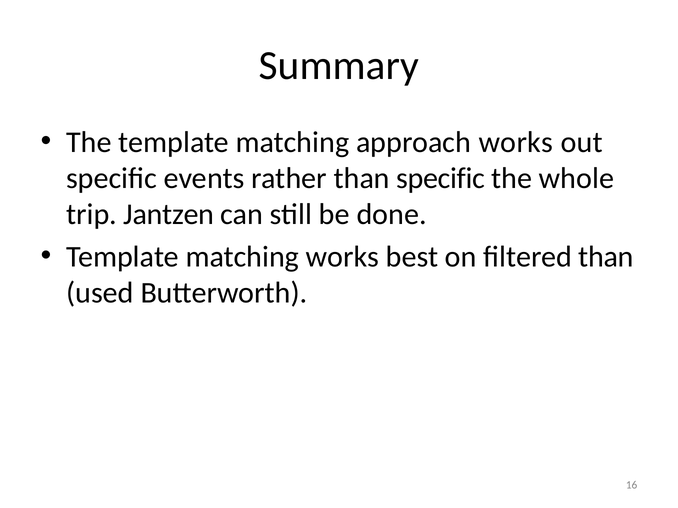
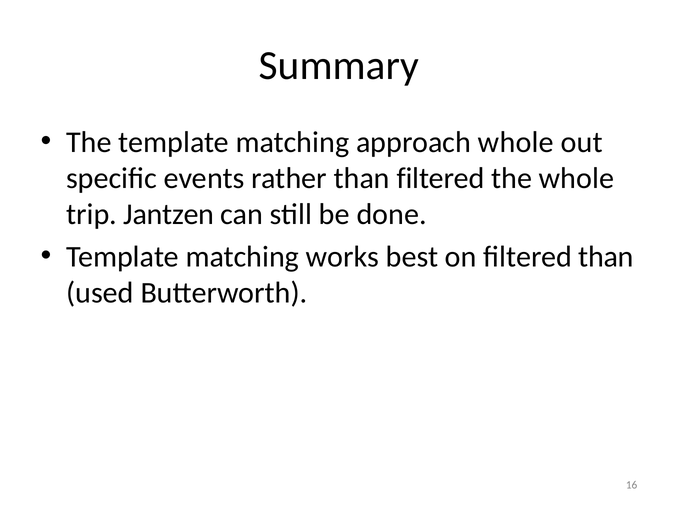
approach works: works -> whole
than specific: specific -> filtered
